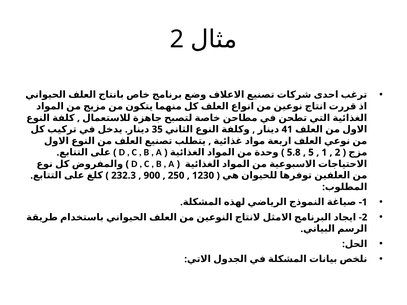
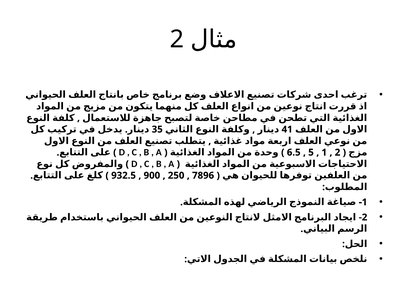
5.8: 5.8 -> 6.5
232.3: 232.3 -> 932.5
1230: 1230 -> 7896
